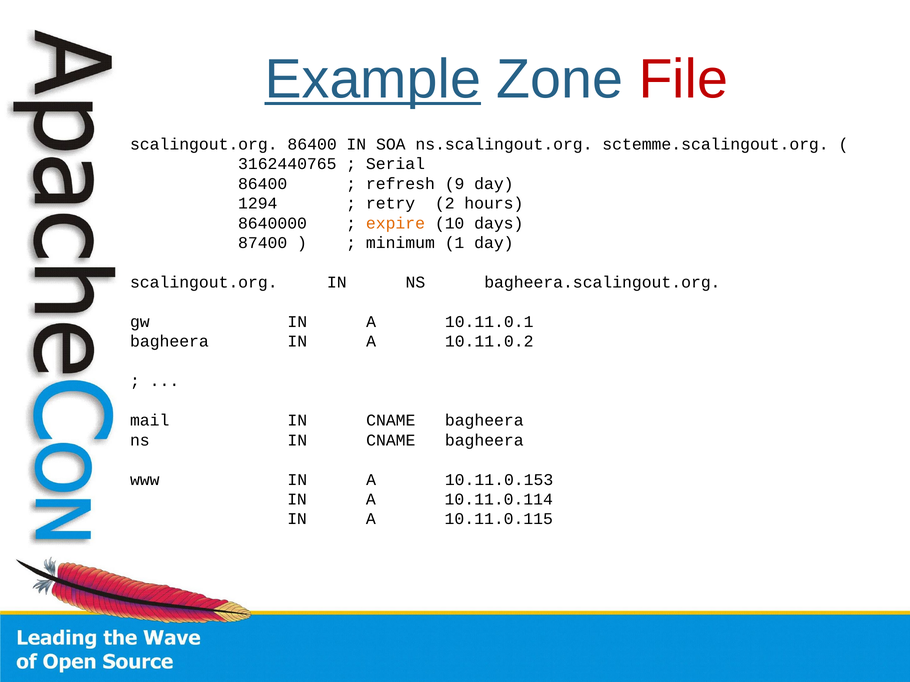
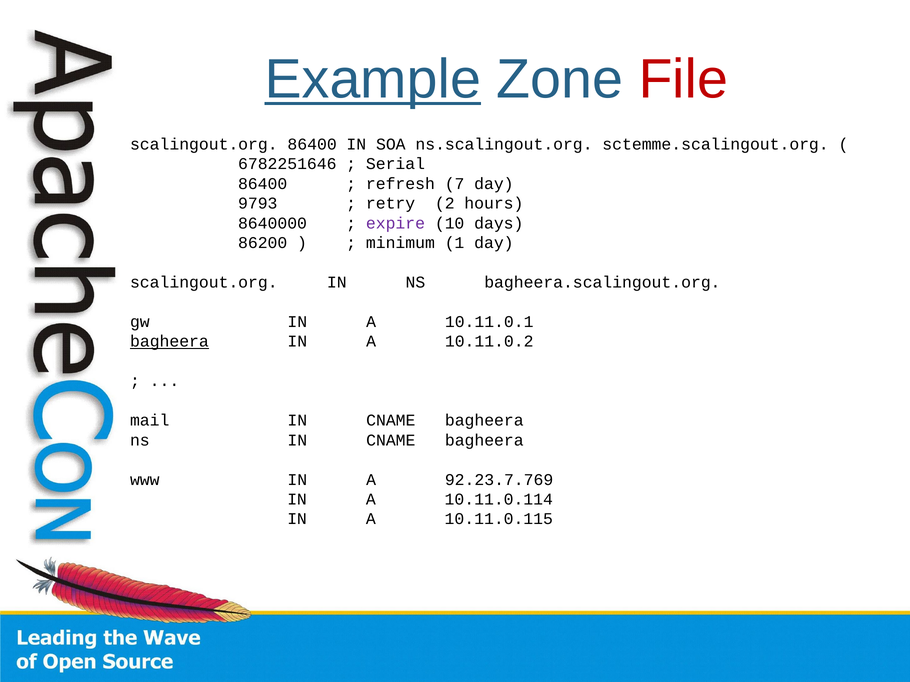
3162440765: 3162440765 -> 6782251646
9: 9 -> 7
1294: 1294 -> 9793
expire colour: orange -> purple
87400: 87400 -> 86200
bagheera at (169, 342) underline: none -> present
10.11.0.153: 10.11.0.153 -> 92.23.7.769
